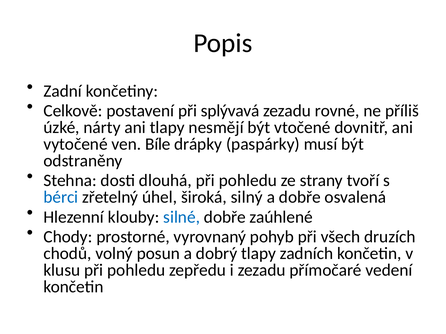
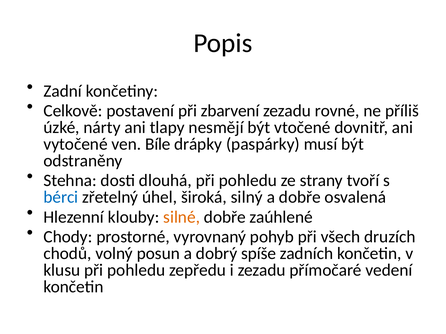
splývavá: splývavá -> zbarvení
silné colour: blue -> orange
dobrý tlapy: tlapy -> spíše
